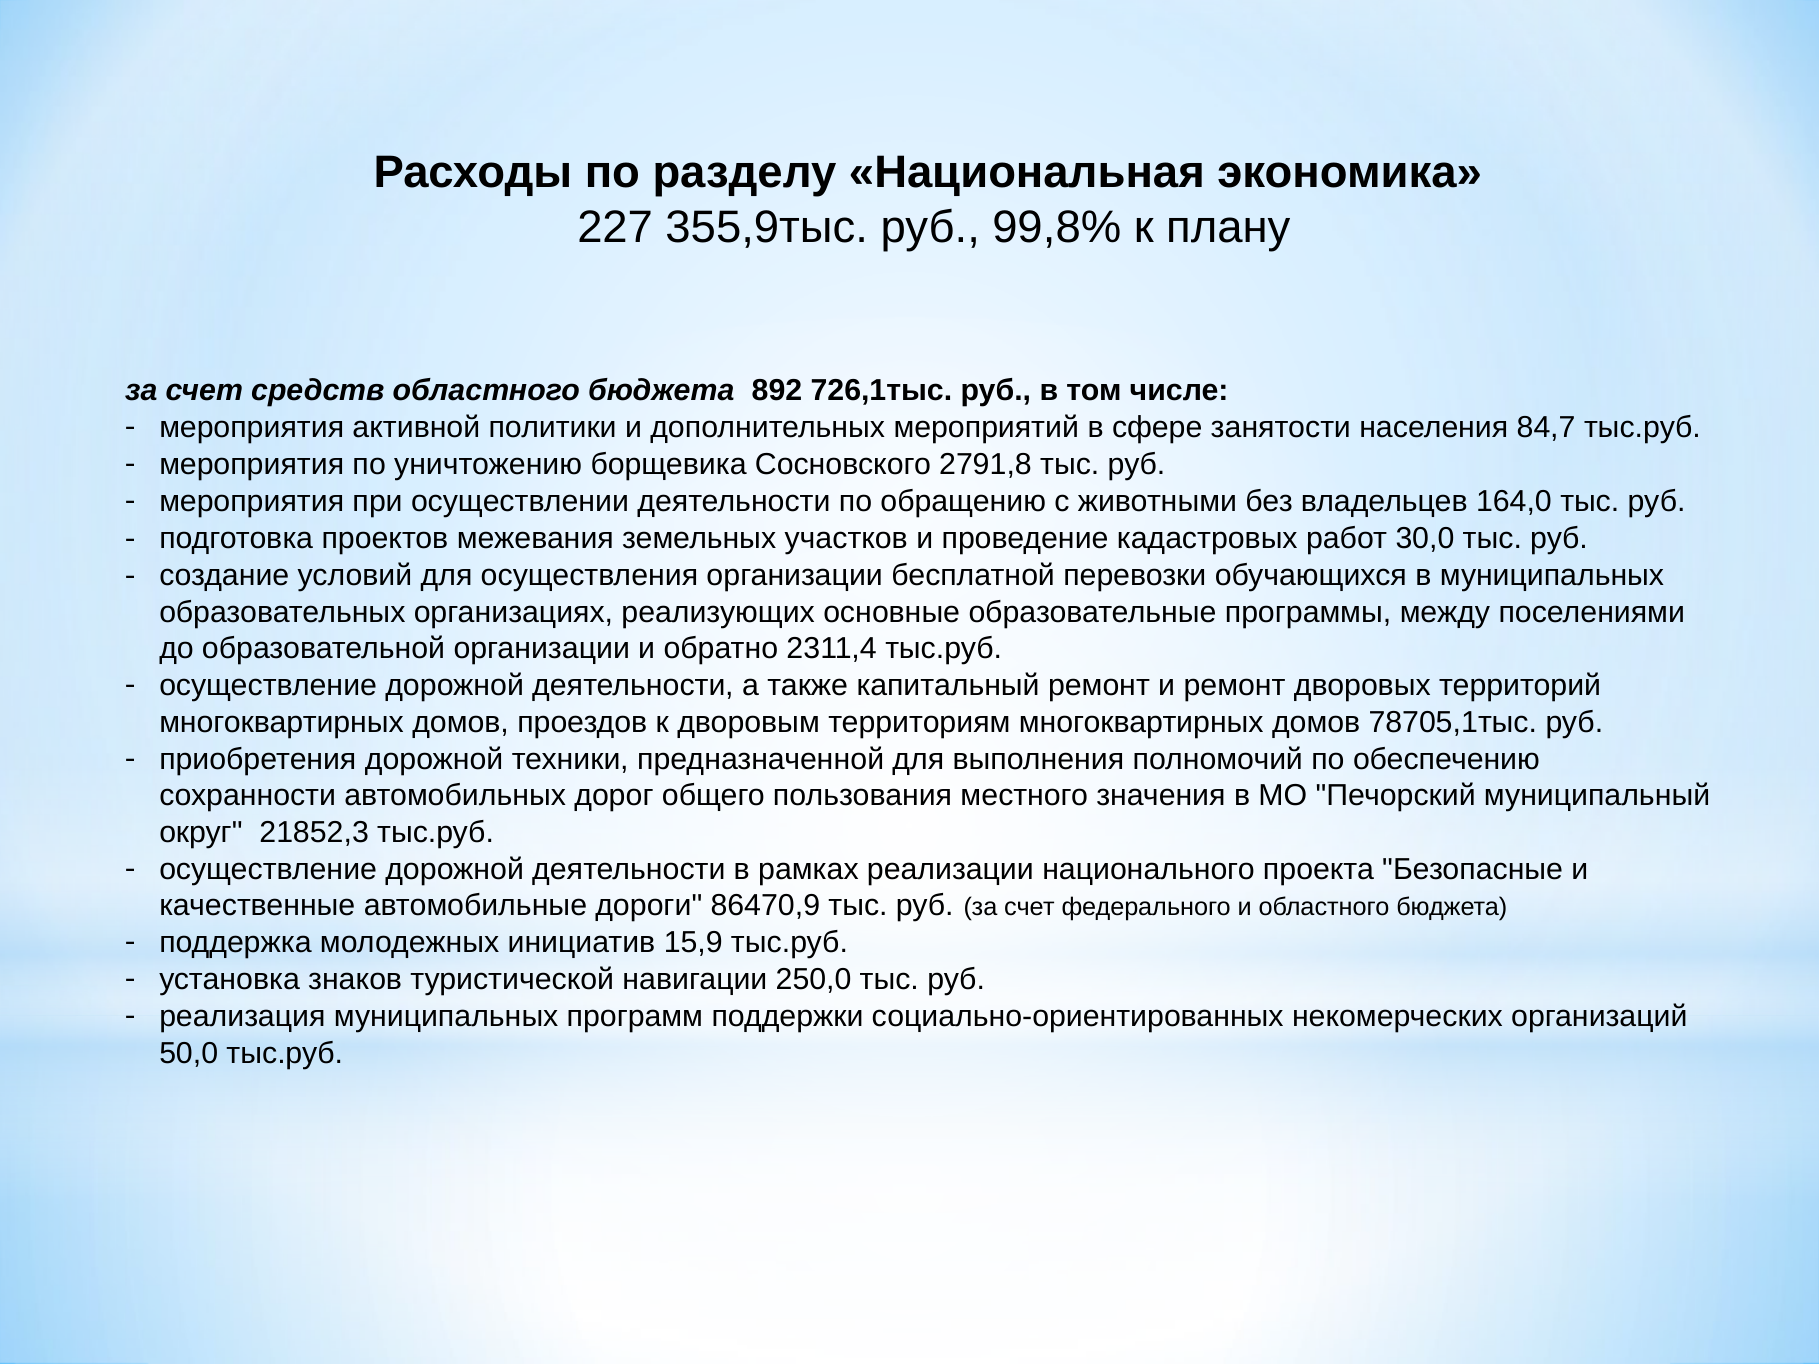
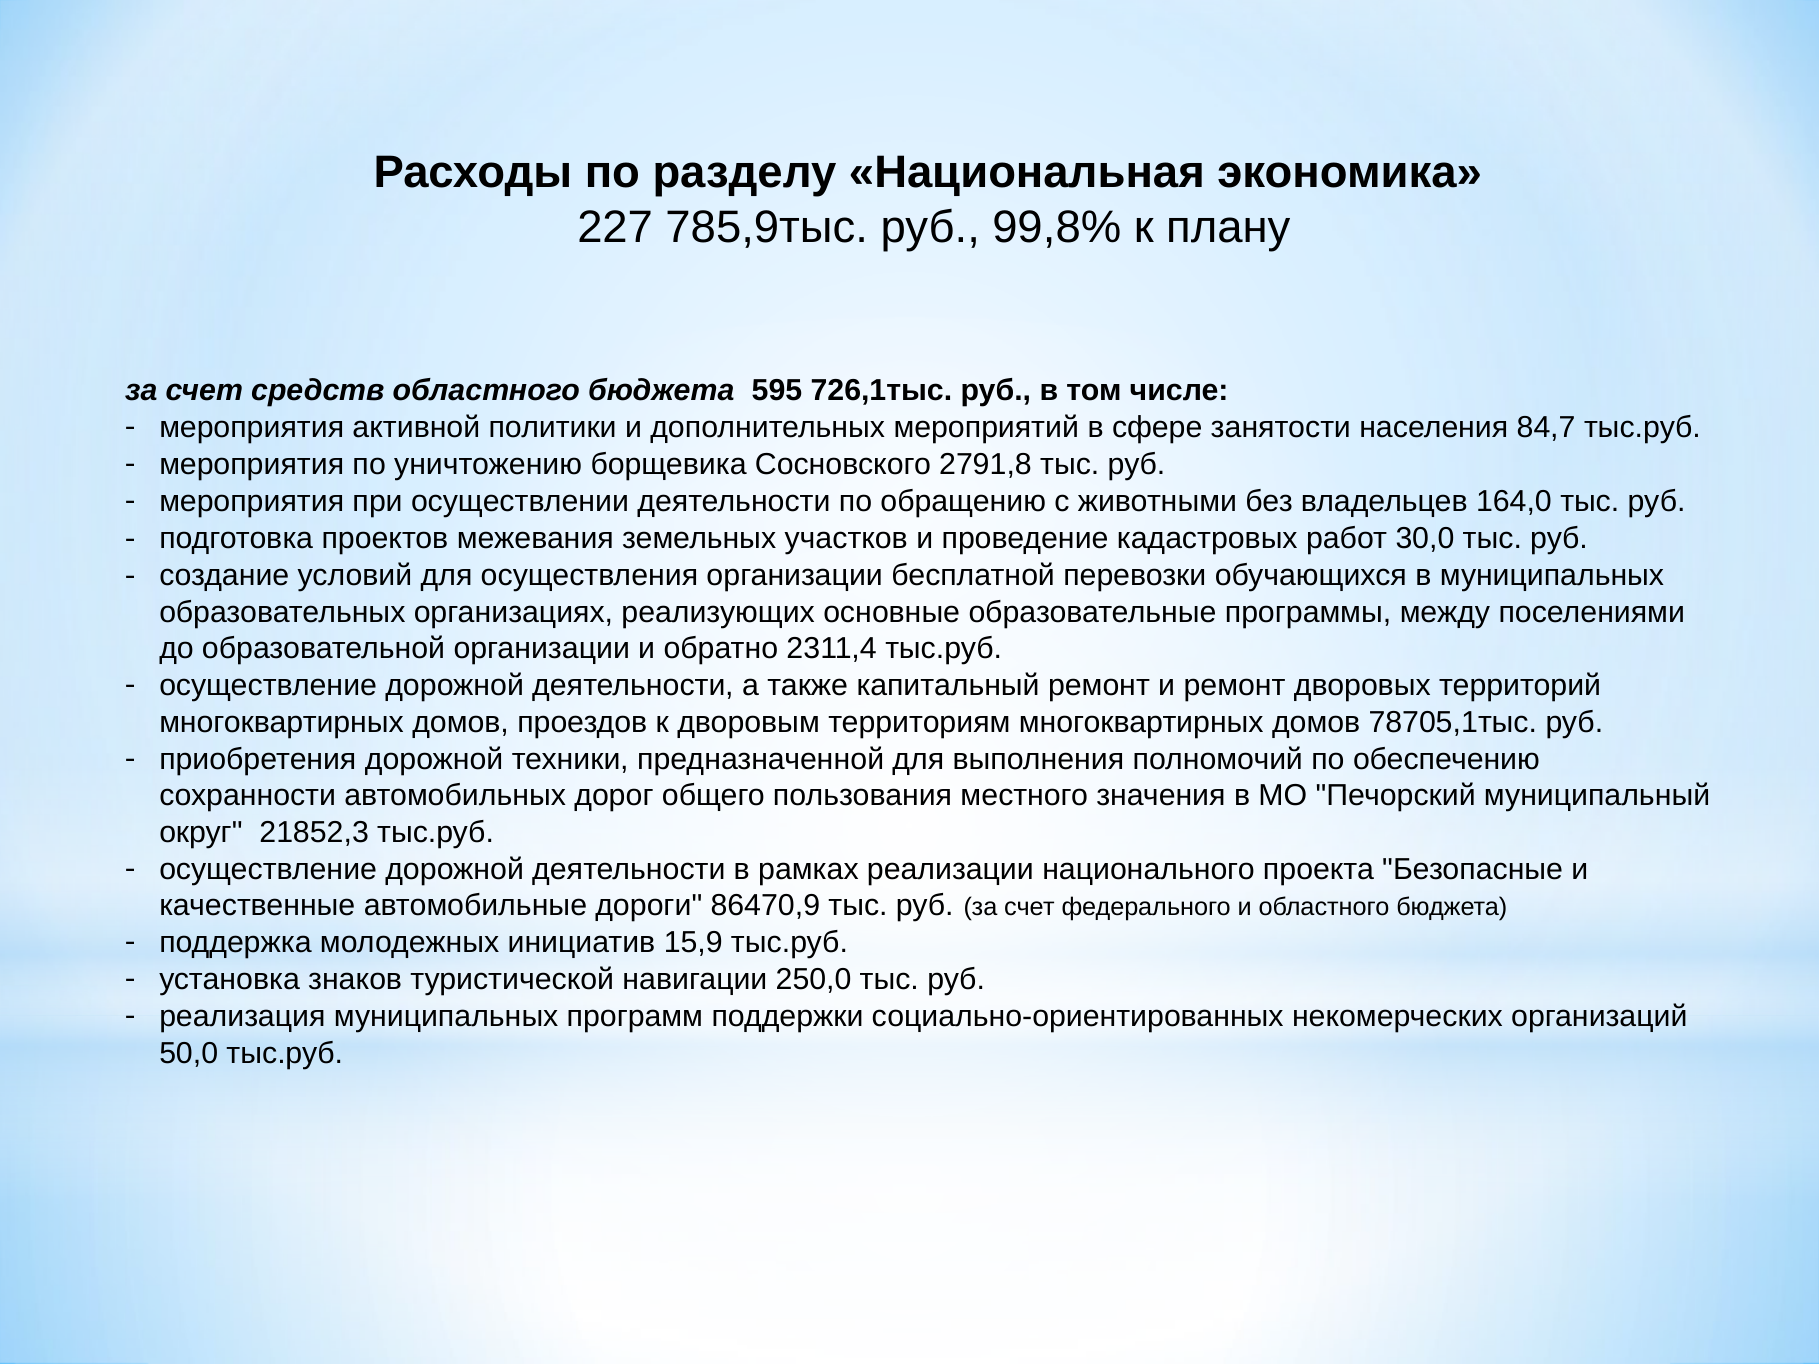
355,9тыс: 355,9тыс -> 785,9тыс
892: 892 -> 595
